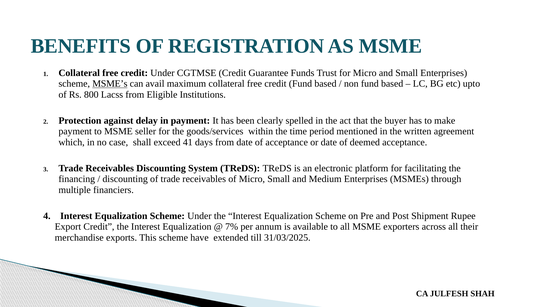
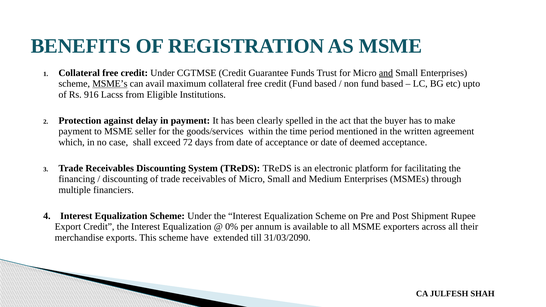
and at (386, 73) underline: none -> present
800: 800 -> 916
41: 41 -> 72
7%: 7% -> 0%
31/03/2025: 31/03/2025 -> 31/03/2090
